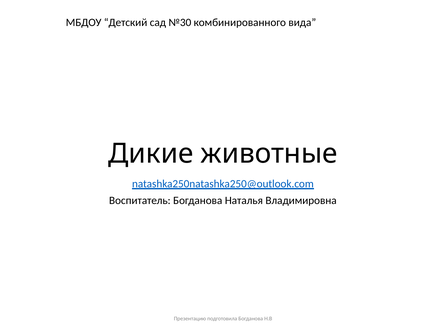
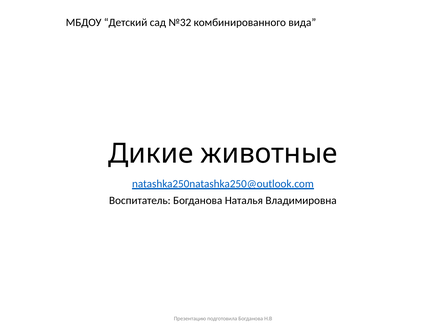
№30: №30 -> №32
